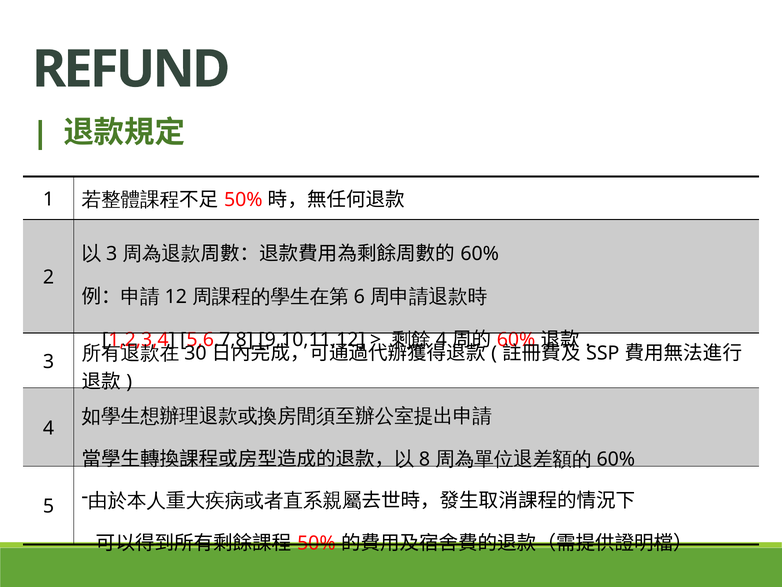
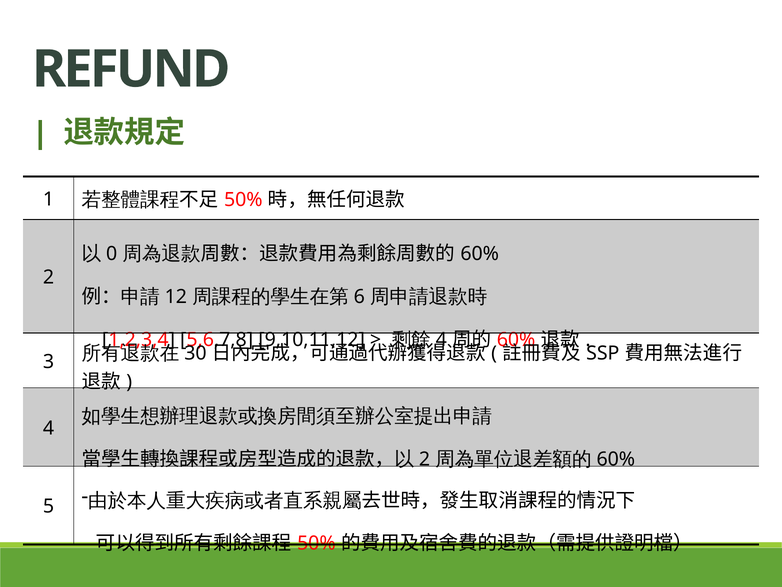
3 at (112, 254): 3 -> 0
8 at (424, 459): 8 -> 2
